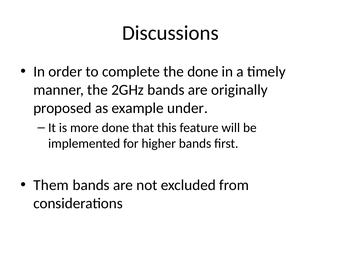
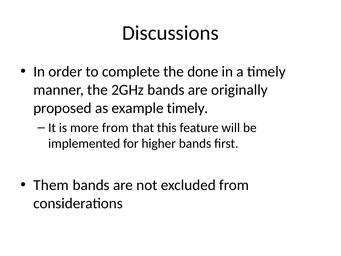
example under: under -> timely
more done: done -> from
